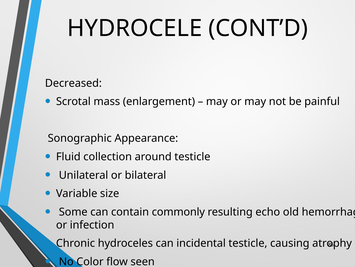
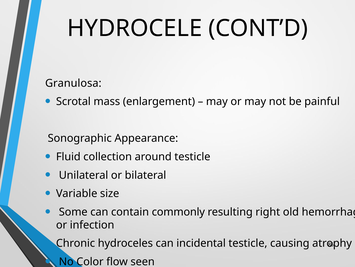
Decreased: Decreased -> Granulosa
echo: echo -> right
